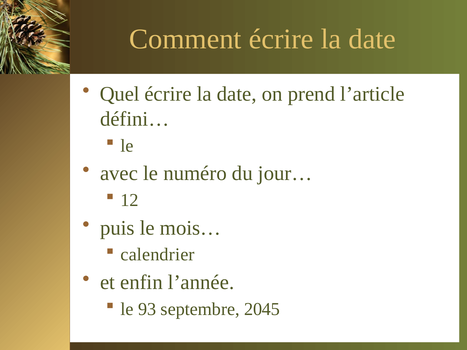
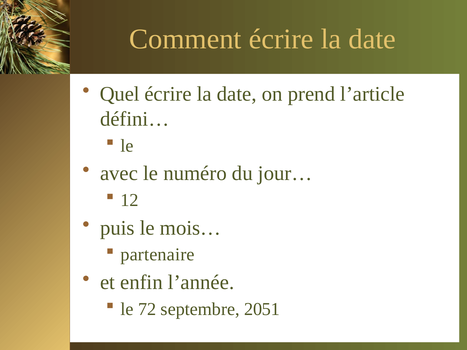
calendrier: calendrier -> partenaire
93: 93 -> 72
2045: 2045 -> 2051
